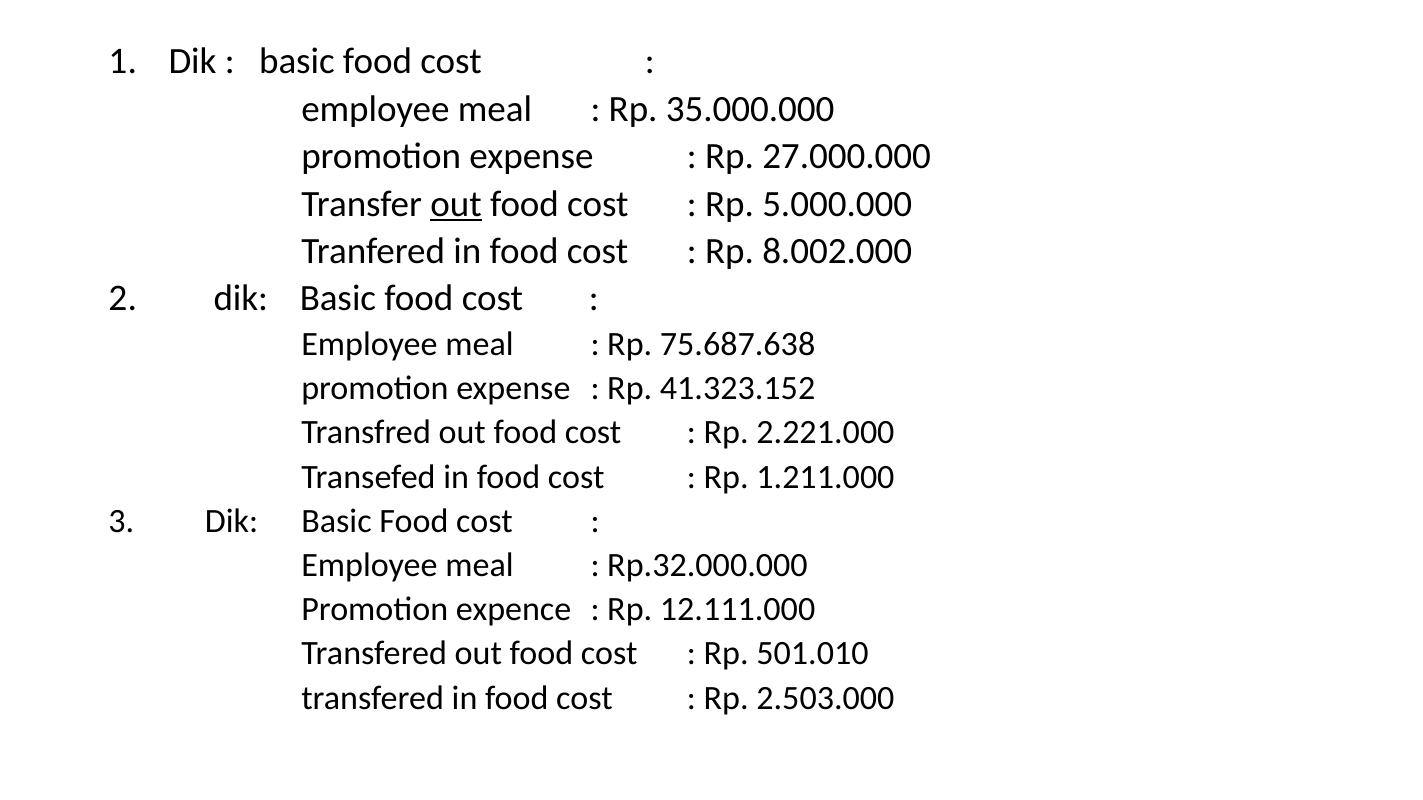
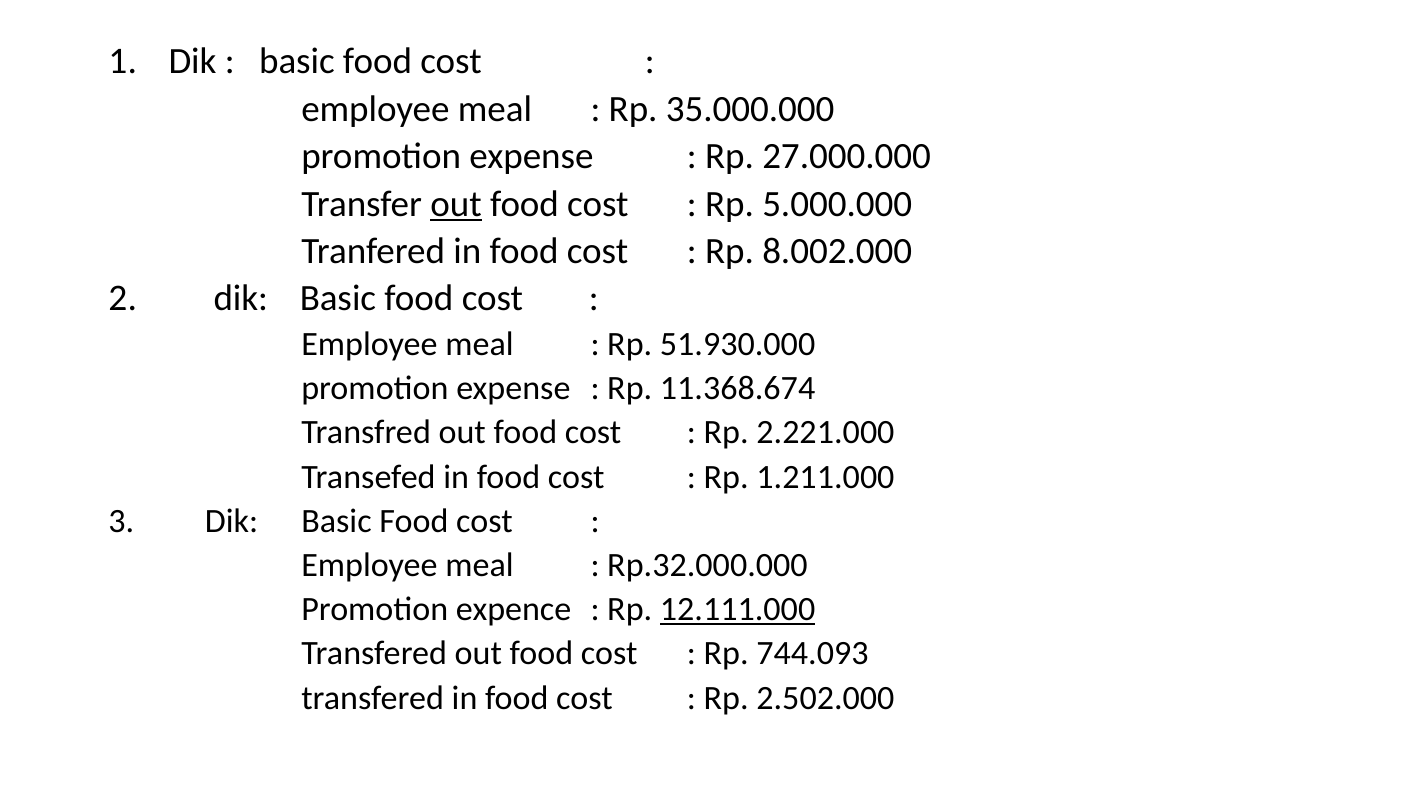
75.687.638: 75.687.638 -> 51.930.000
41.323.152: 41.323.152 -> 11.368.674
12.111.000 underline: none -> present
501.010: 501.010 -> 744.093
2.503.000: 2.503.000 -> 2.502.000
